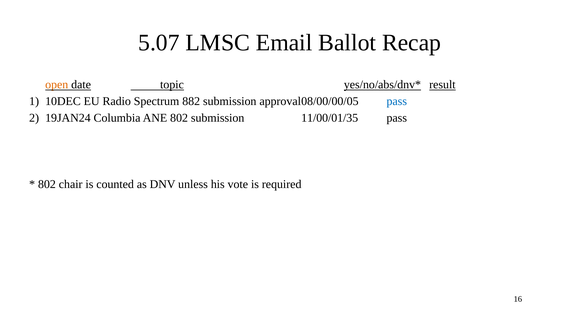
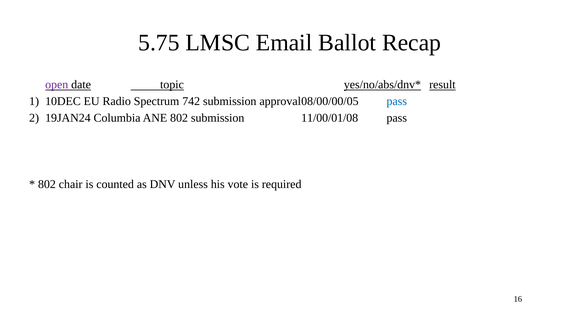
5.07: 5.07 -> 5.75
open colour: orange -> purple
882: 882 -> 742
11/00/01/35: 11/00/01/35 -> 11/00/01/08
